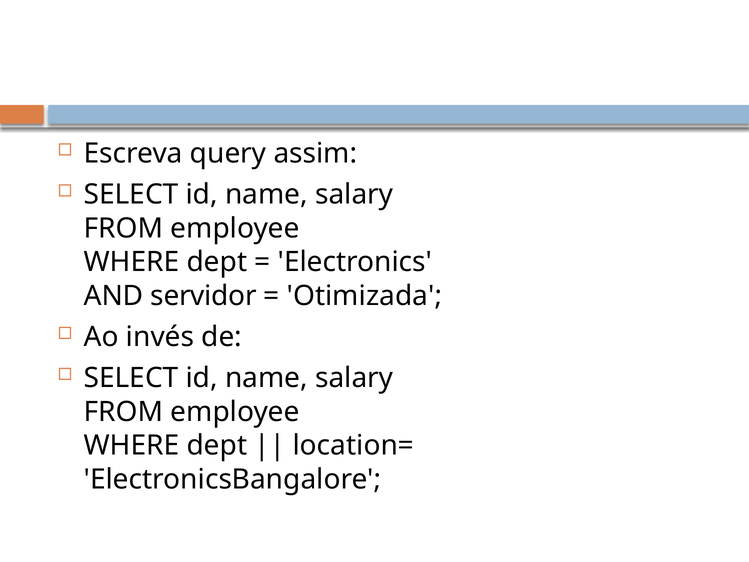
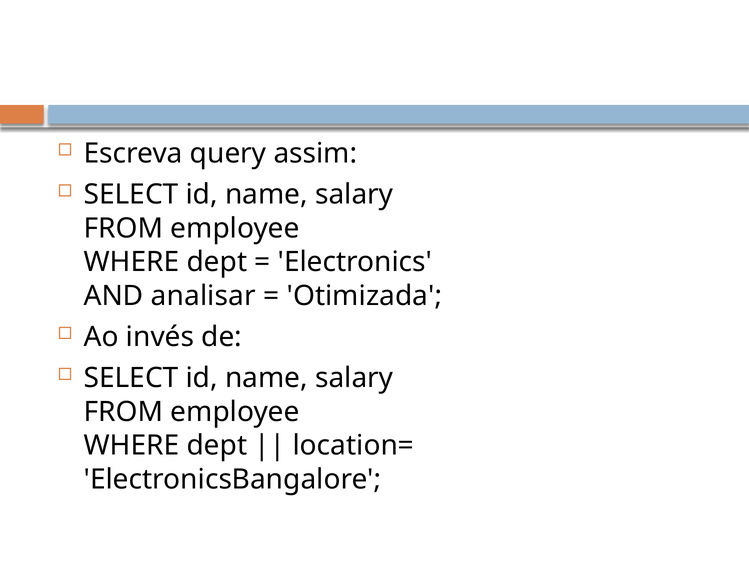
servidor: servidor -> analisar
